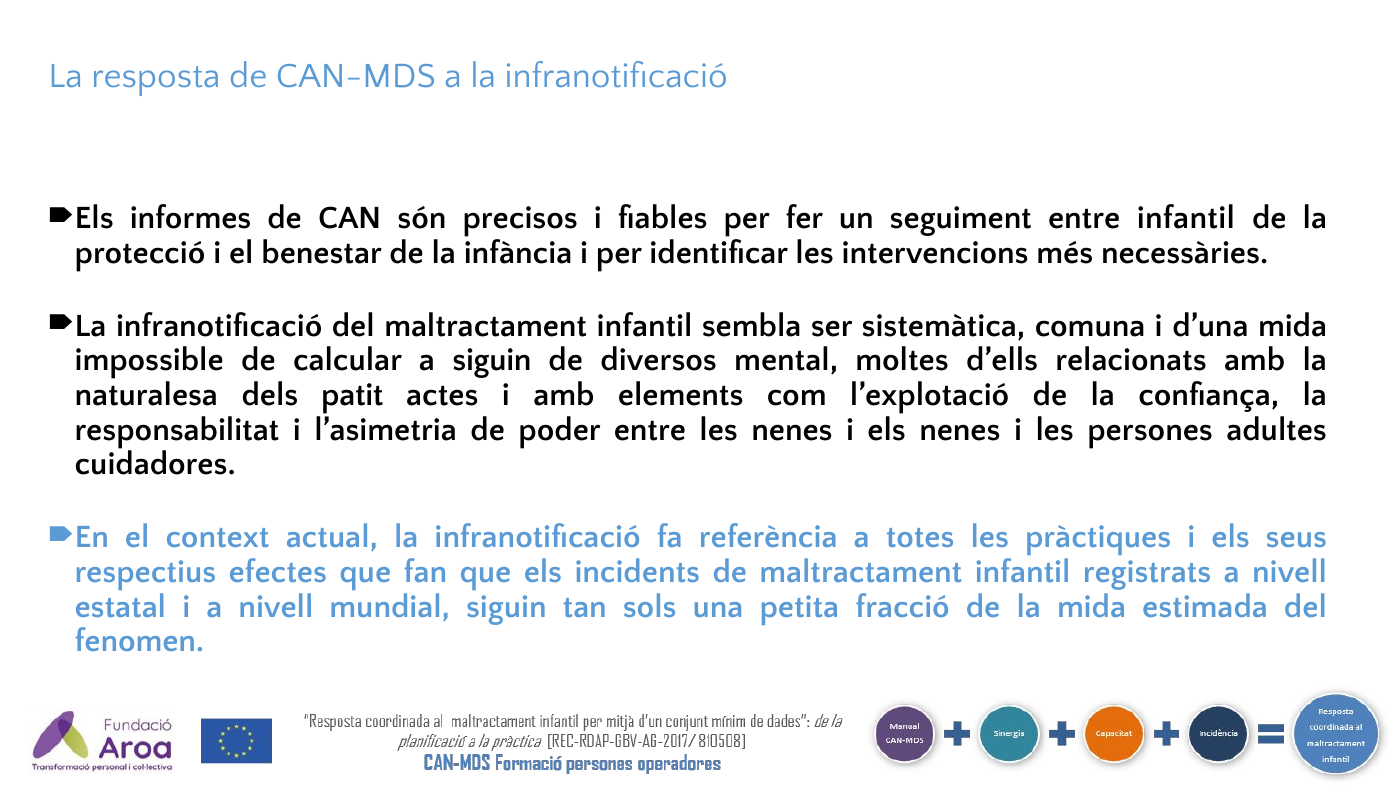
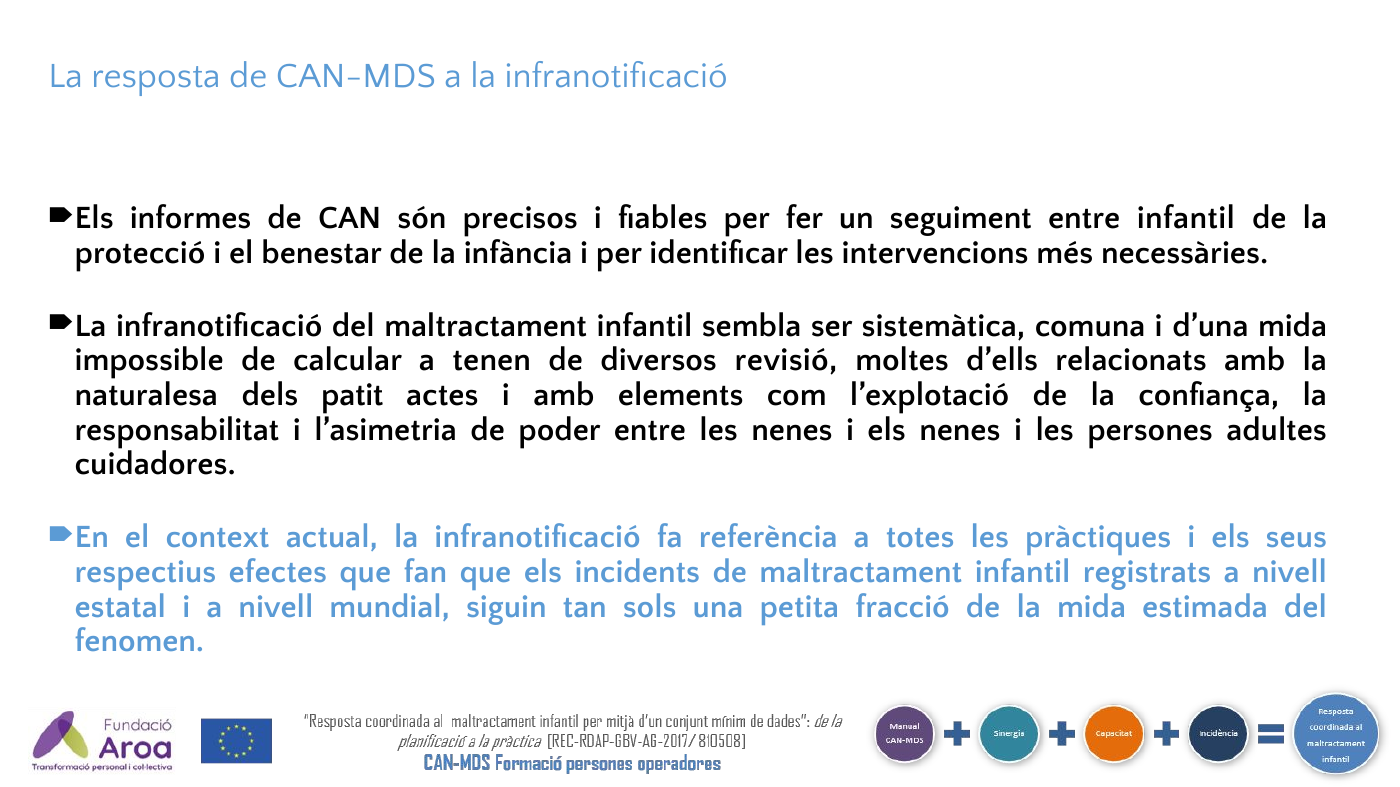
a siguin: siguin -> tenen
mental: mental -> revisió
